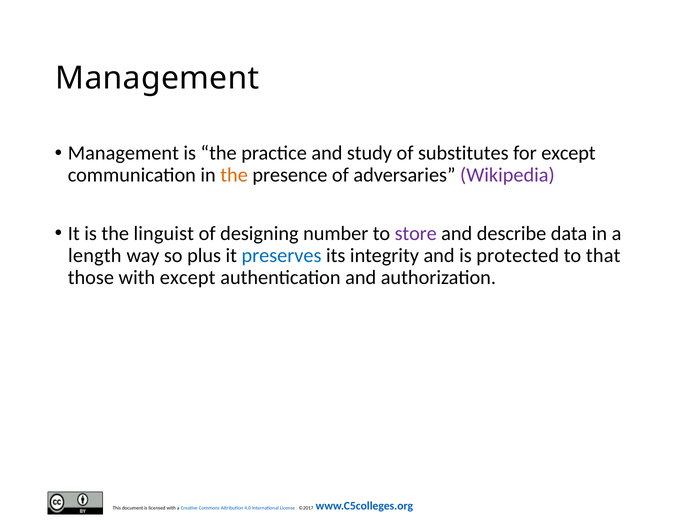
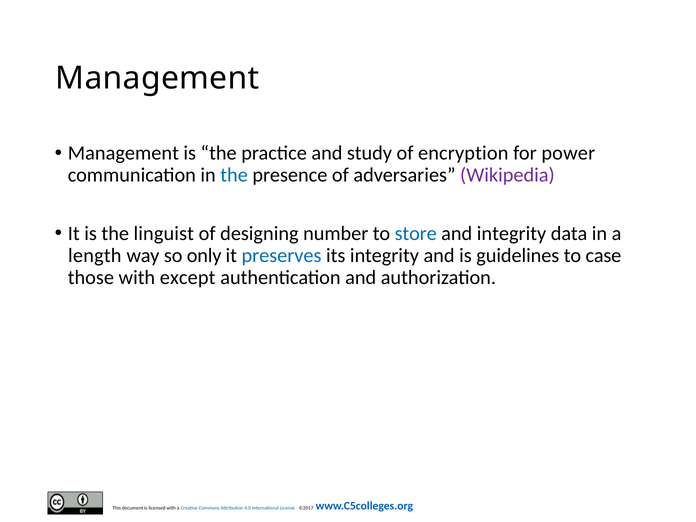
substitutes: substitutes -> encryption
for except: except -> power
the at (234, 175) colour: orange -> blue
store colour: purple -> blue
and describe: describe -> integrity
plus: plus -> only
protected: protected -> guidelines
that: that -> case
